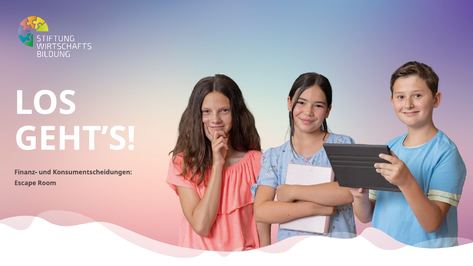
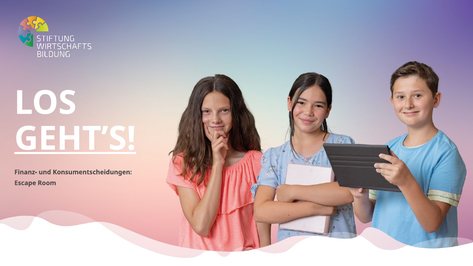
GEHT’S underline: none -> present
